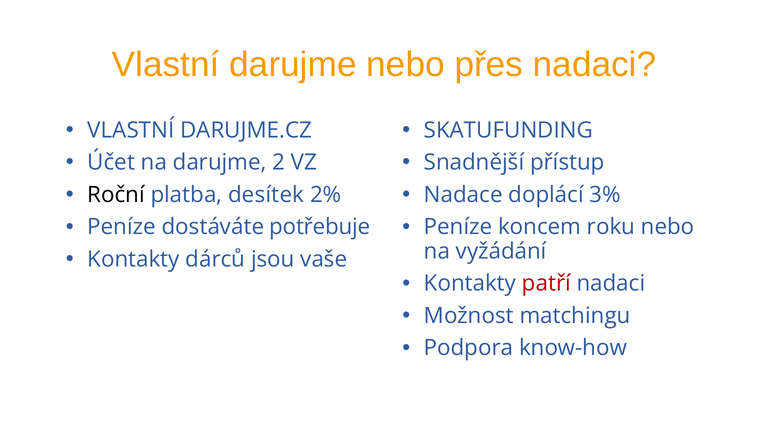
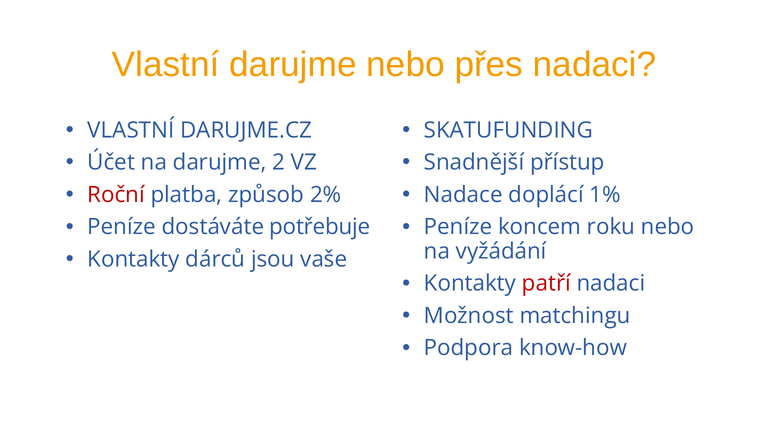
Roční colour: black -> red
desítek: desítek -> způsob
3%: 3% -> 1%
